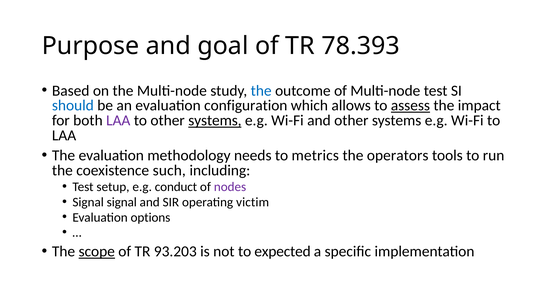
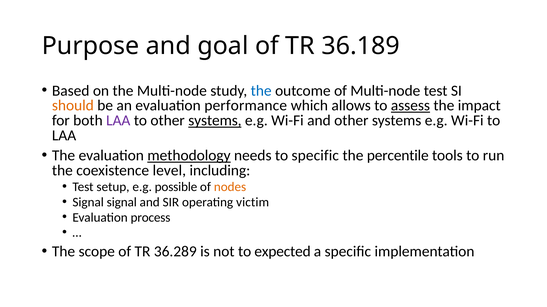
78.393: 78.393 -> 36.189
should colour: blue -> orange
configuration: configuration -> performance
methodology underline: none -> present
to metrics: metrics -> specific
operators: operators -> percentile
such: such -> level
conduct: conduct -> possible
nodes colour: purple -> orange
options: options -> process
scope underline: present -> none
93.203: 93.203 -> 36.289
